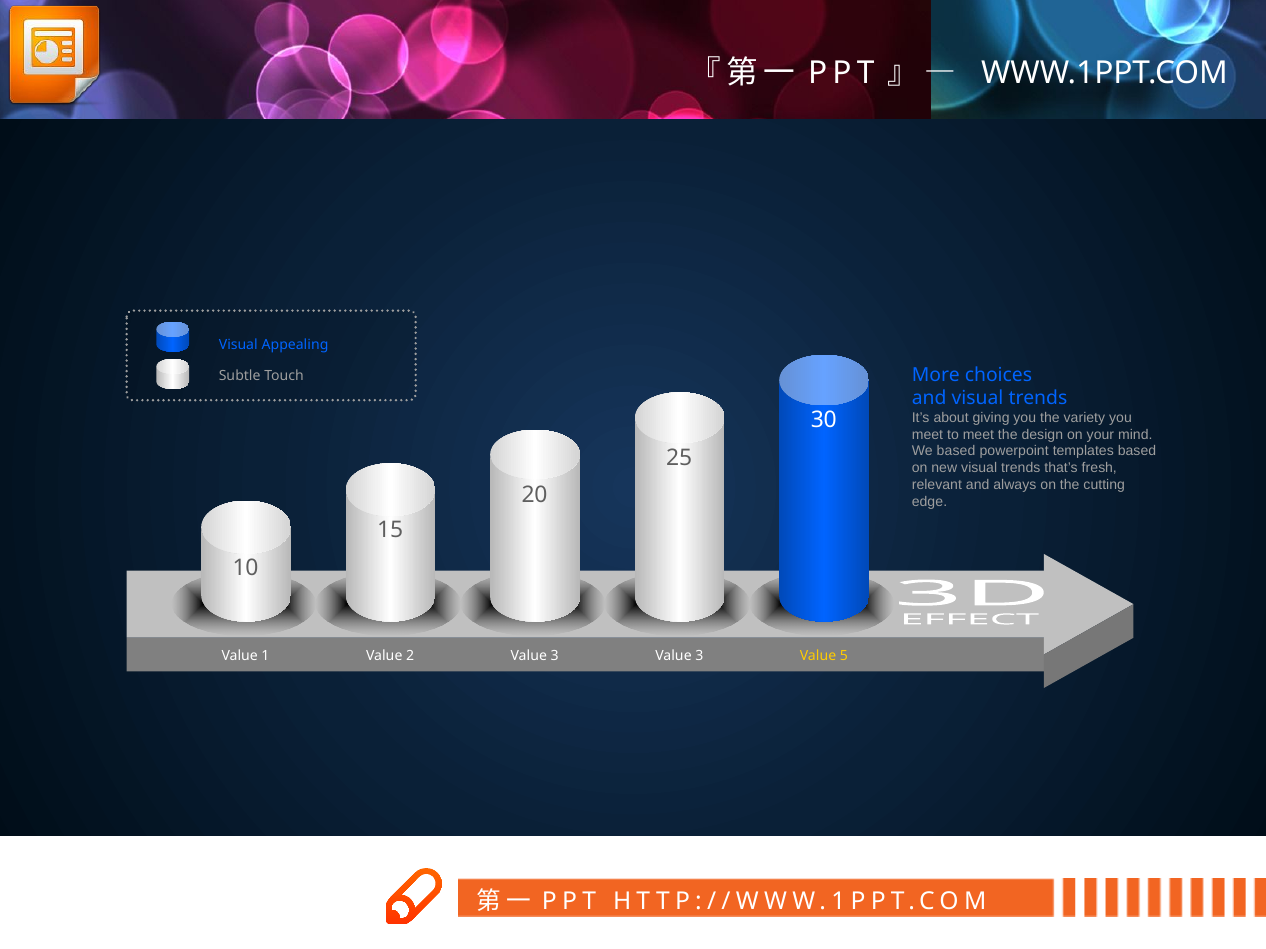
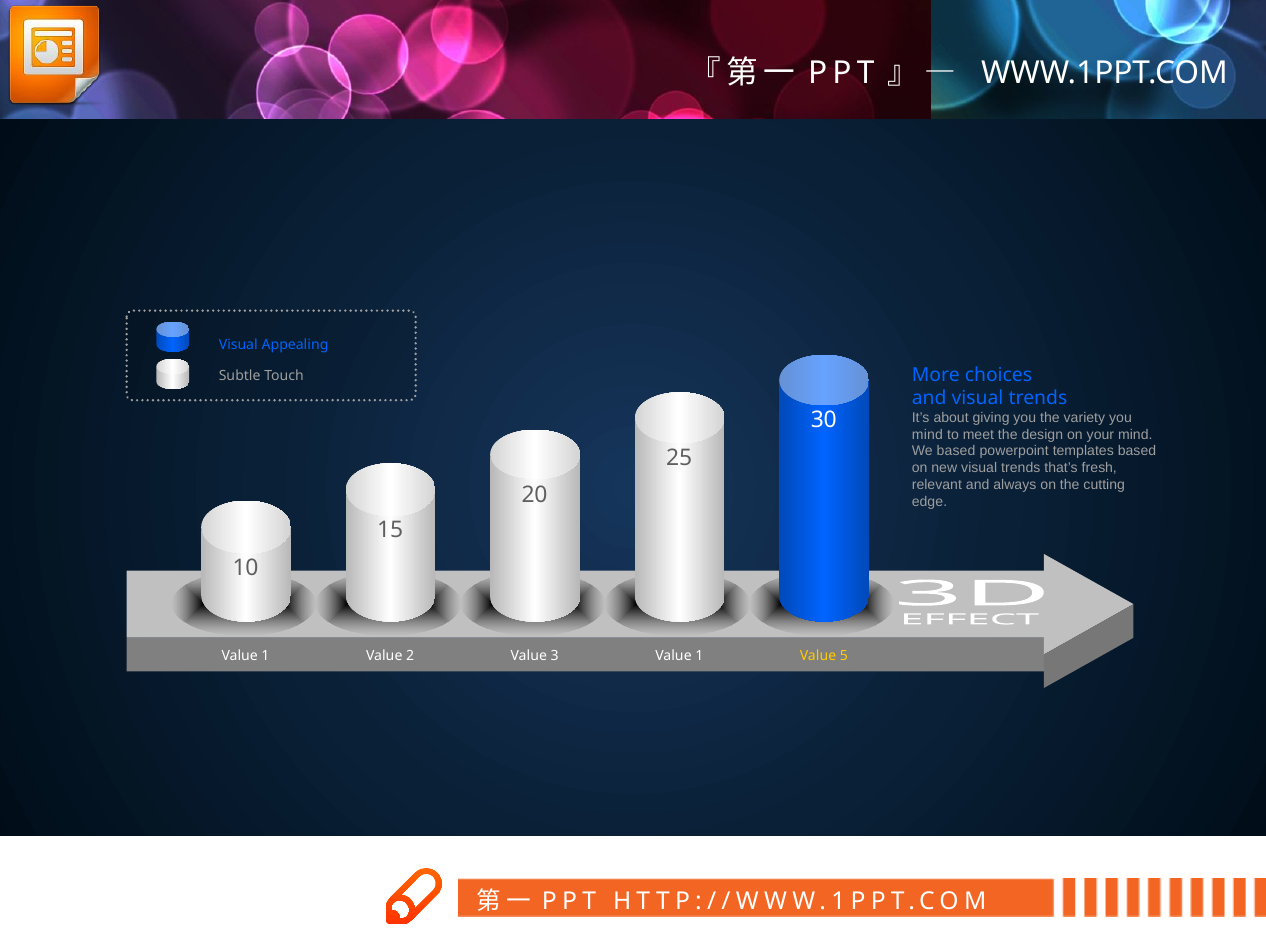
meet at (927, 435): meet -> mind
3 Value 3: 3 -> 1
